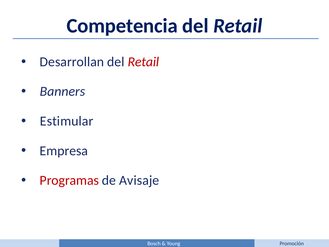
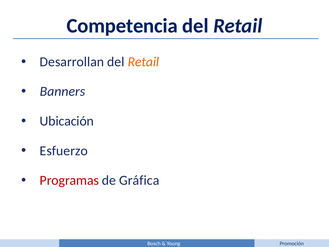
Retail at (143, 62) colour: red -> orange
Estimular: Estimular -> Ubicación
Empresa: Empresa -> Esfuerzo
Avisaje: Avisaje -> Gráfica
